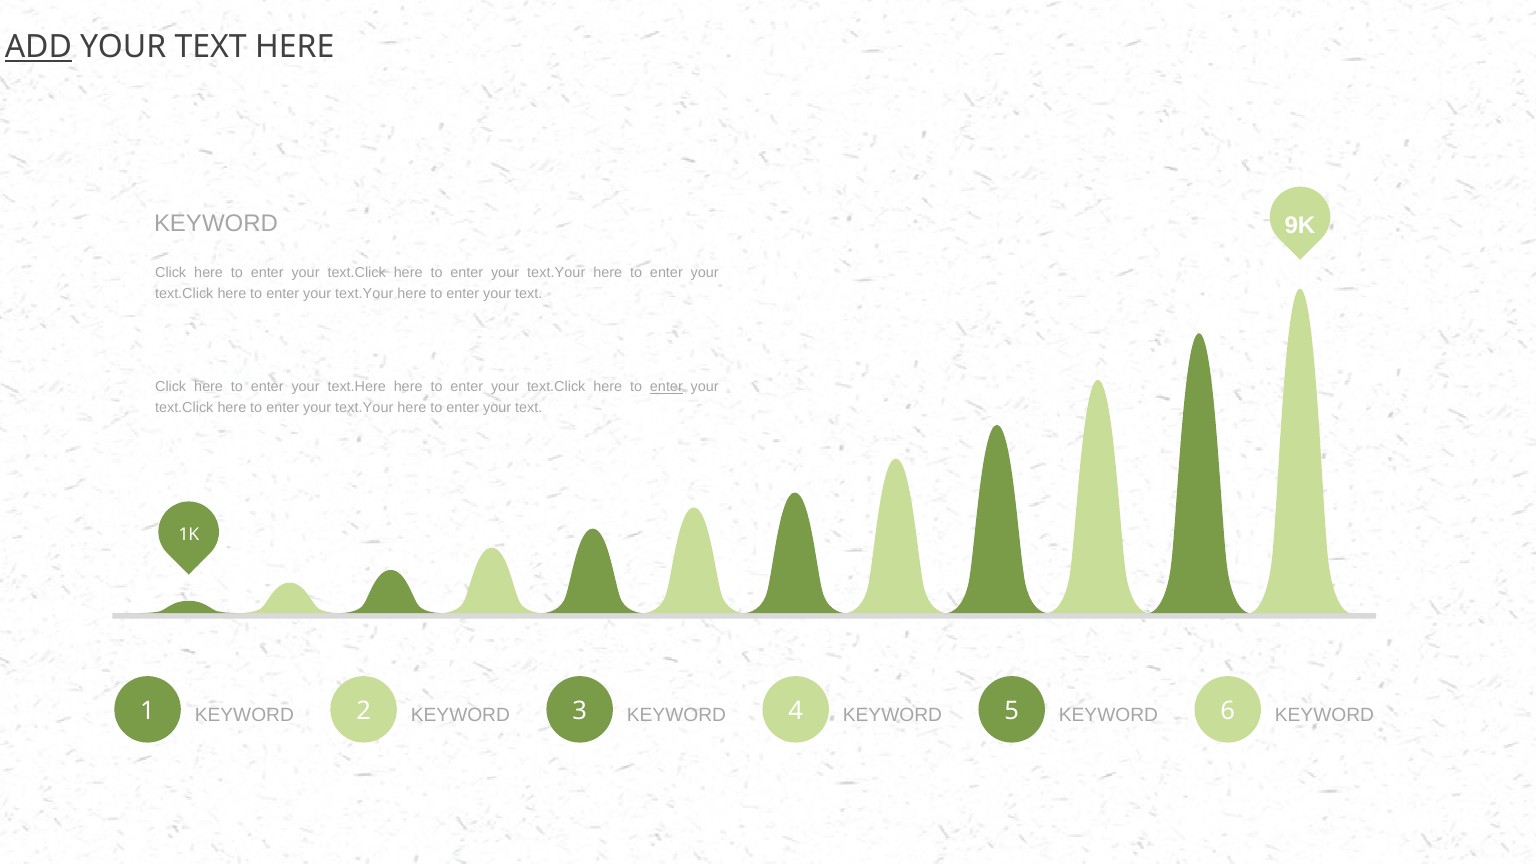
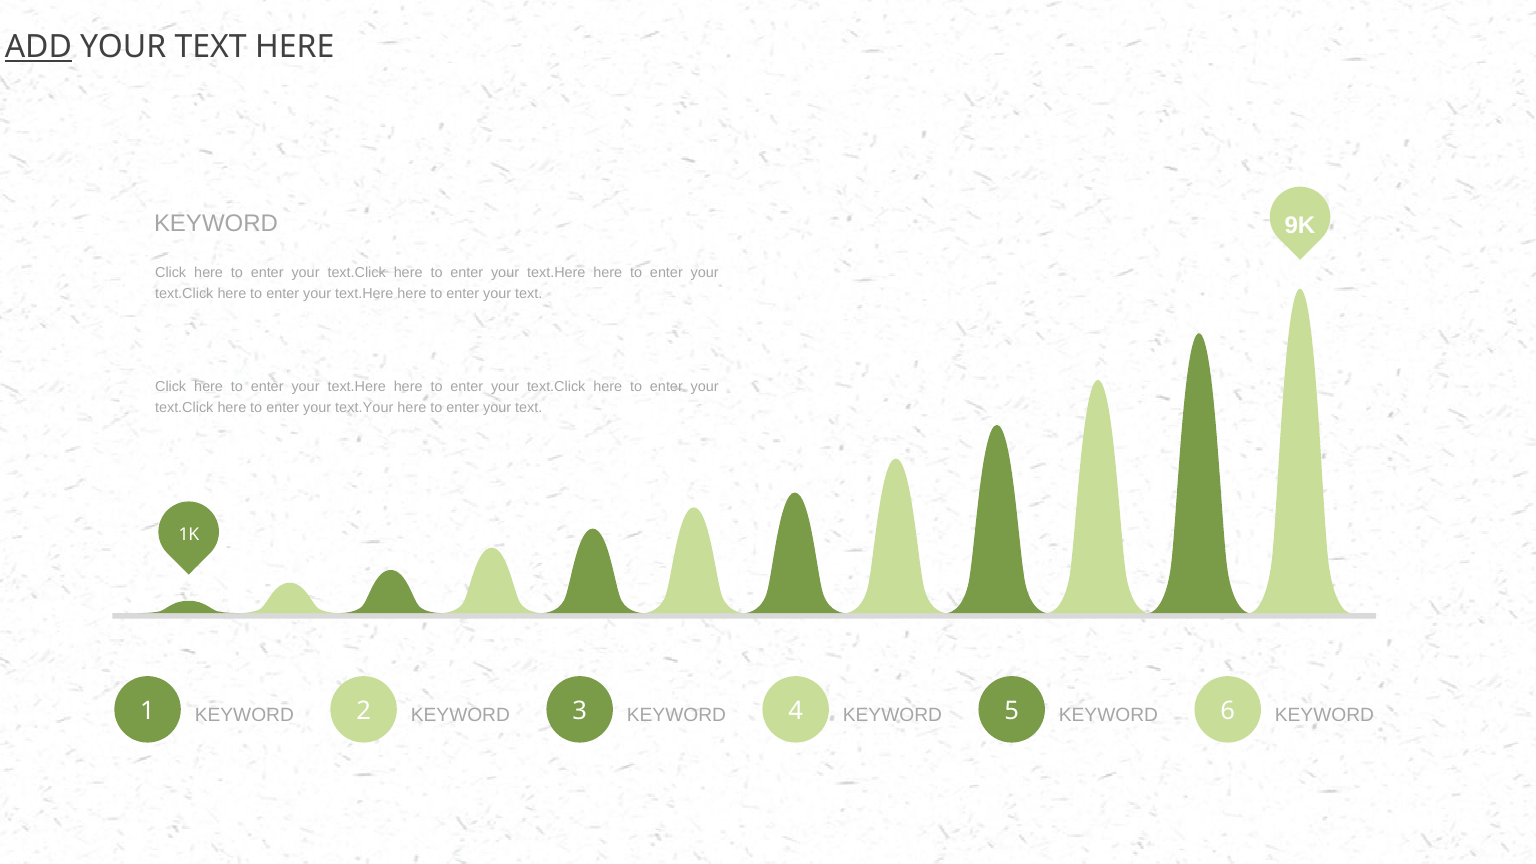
text.Your at (556, 273): text.Your -> text.Here
text.Your at (364, 294): text.Your -> text.Here
enter at (666, 387) underline: present -> none
